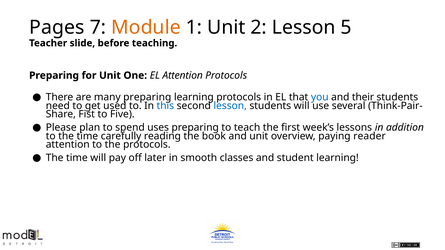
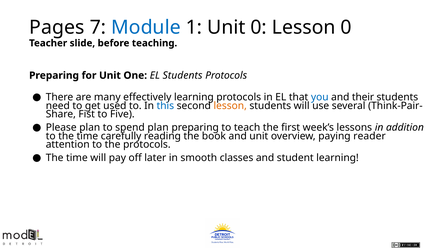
Module colour: orange -> blue
Unit 2: 2 -> 0
Lesson 5: 5 -> 0
EL Attention: Attention -> Students
many preparing: preparing -> effectively
lesson at (230, 106) colour: blue -> orange
spend uses: uses -> plan
